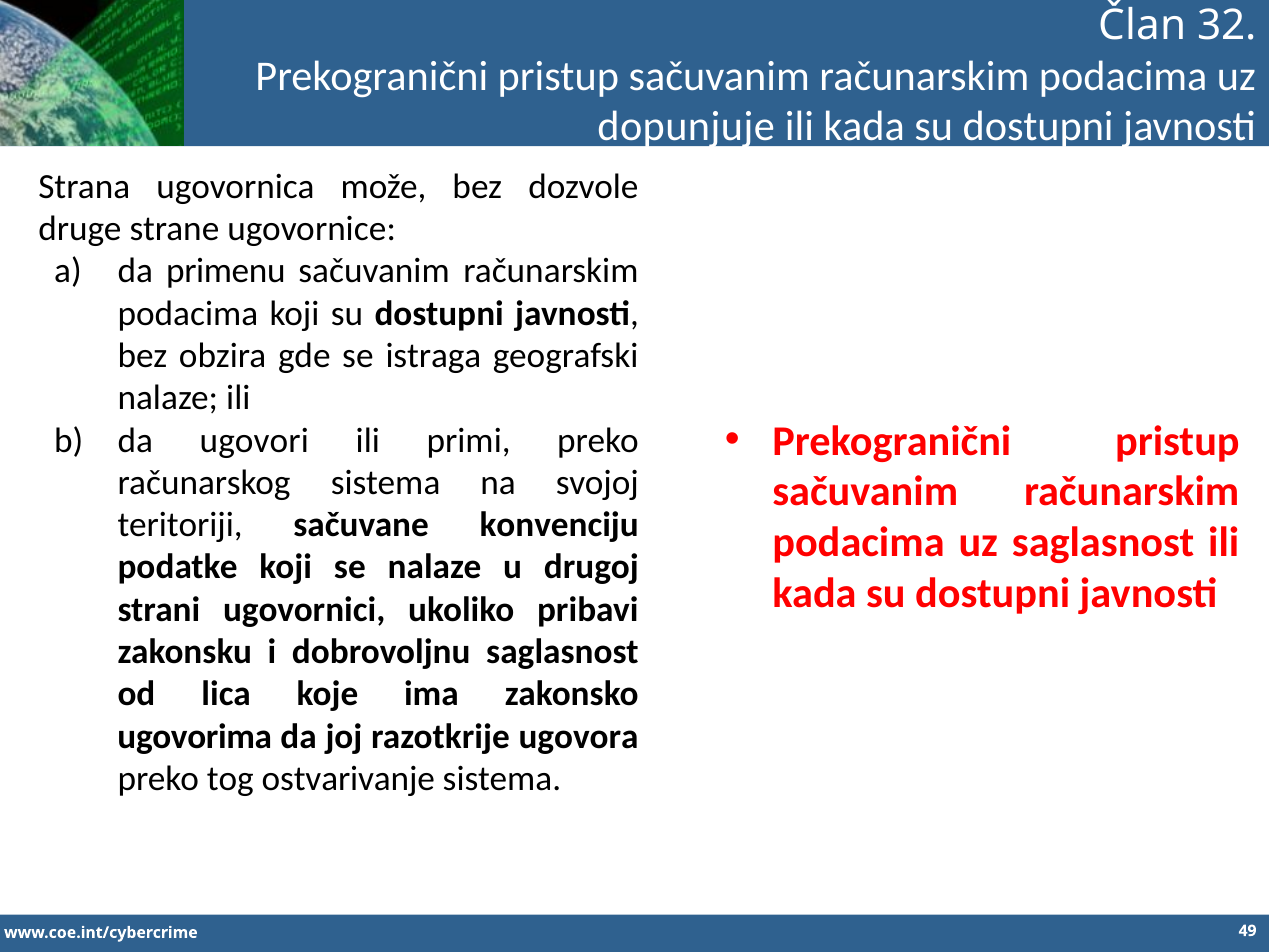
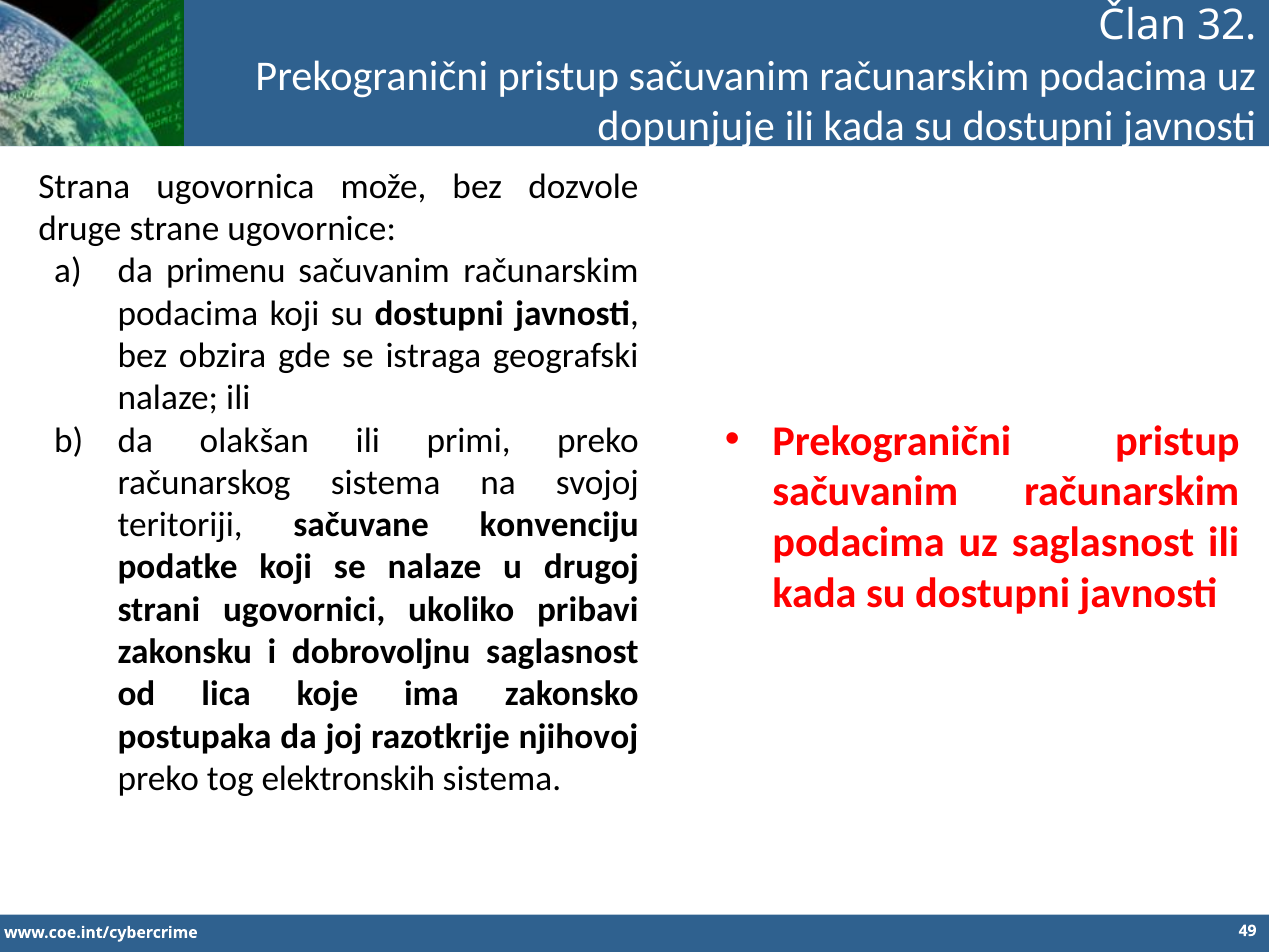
ugovori: ugovori -> olakšan
ugovorima: ugovorima -> postupaka
ugovora: ugovora -> njihovoj
ostvarivanje: ostvarivanje -> elektronskih
